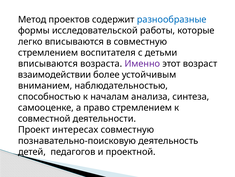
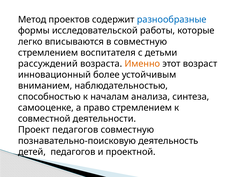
вписываются at (48, 63): вписываются -> рассуждений
Именно colour: purple -> orange
взаимодействии: взаимодействии -> инновационный
Проект интересах: интересах -> педагогов
